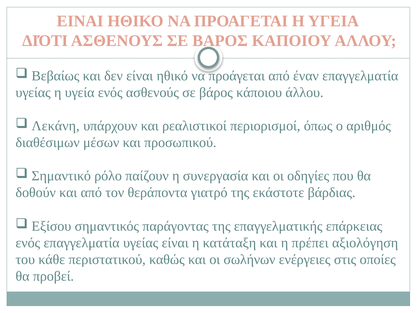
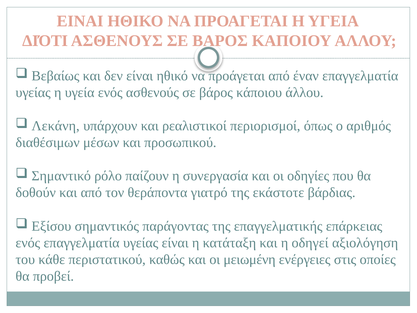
πρέπει: πρέπει -> οδηγεί
σωλήνων: σωλήνων -> μειωμένη
